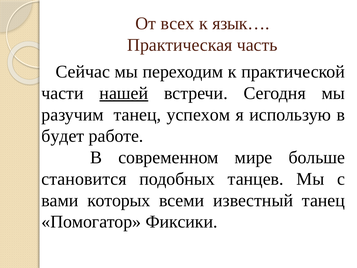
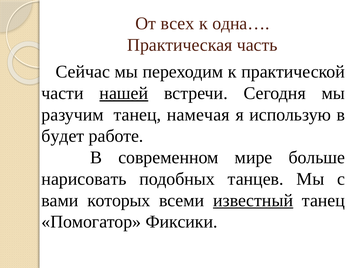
язык…: язык… -> одна…
успехом: успехом -> намечая
становится: становится -> нарисовать
известный underline: none -> present
